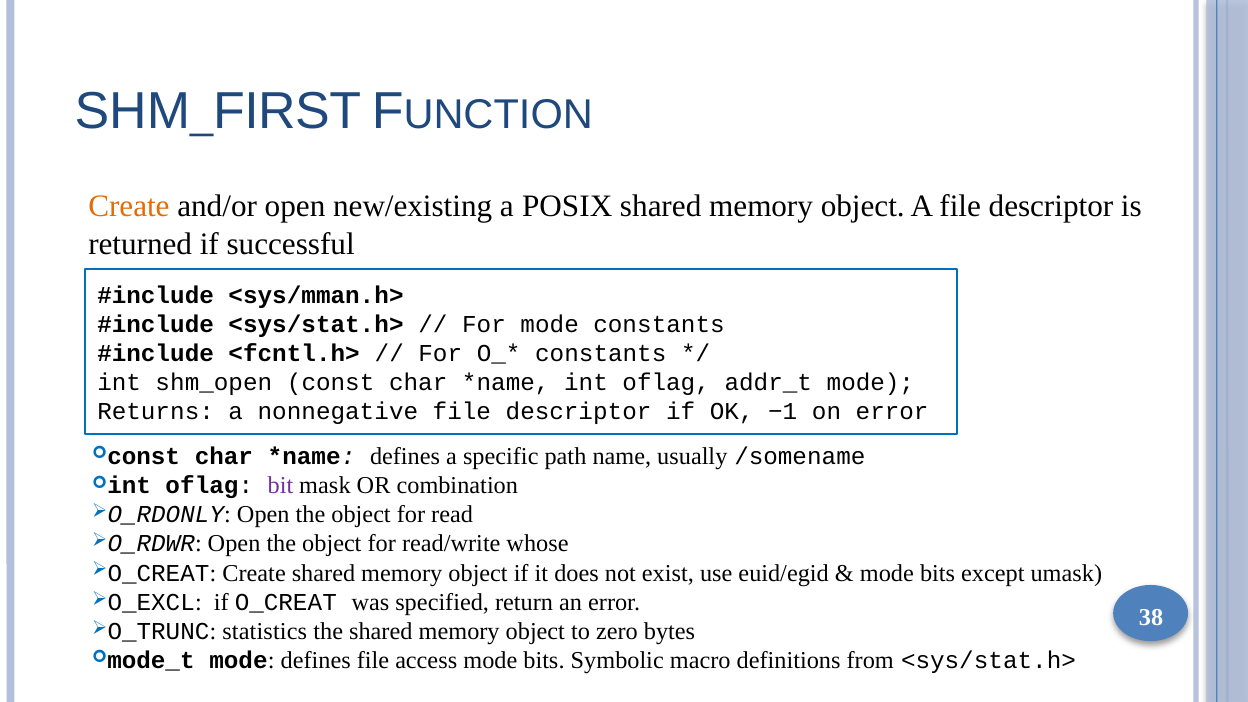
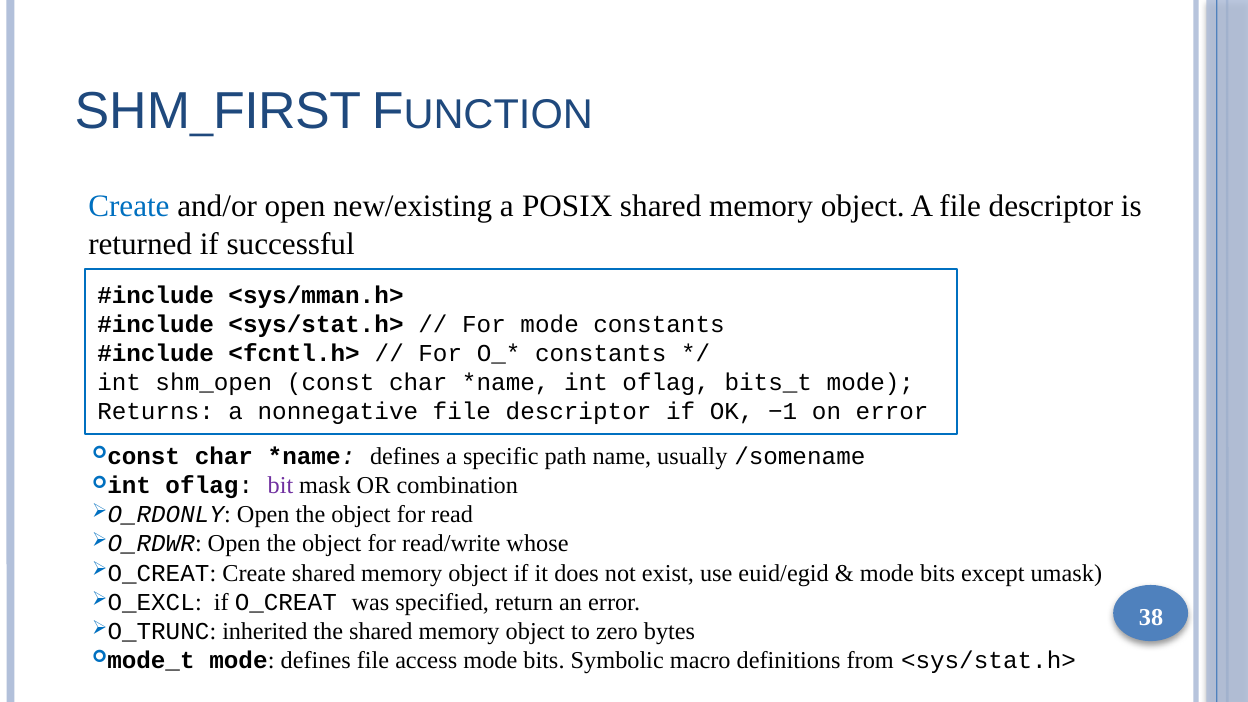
Create at (129, 206) colour: orange -> blue
addr_t: addr_t -> bits_t
statistics: statistics -> inherited
